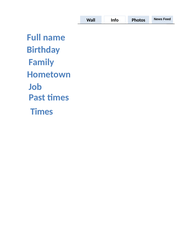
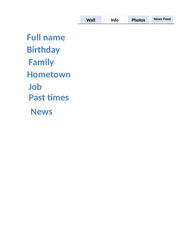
Times at (42, 111): Times -> News
